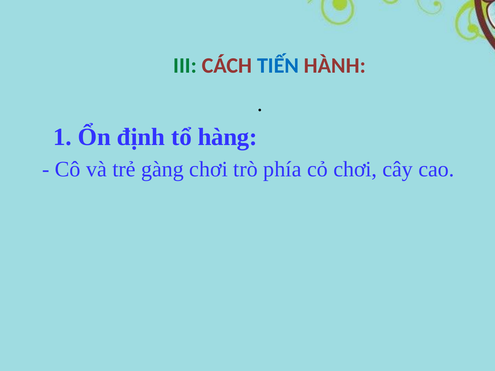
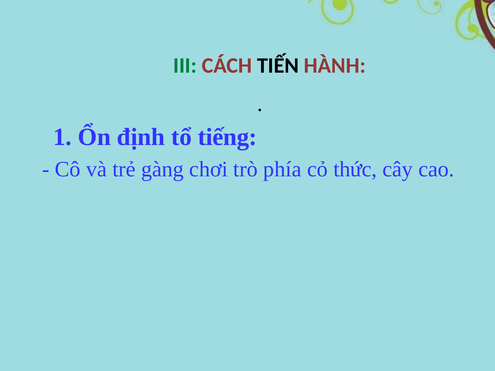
TIẾN colour: blue -> black
hàng: hàng -> tiếng
cỏ chơi: chơi -> thức
